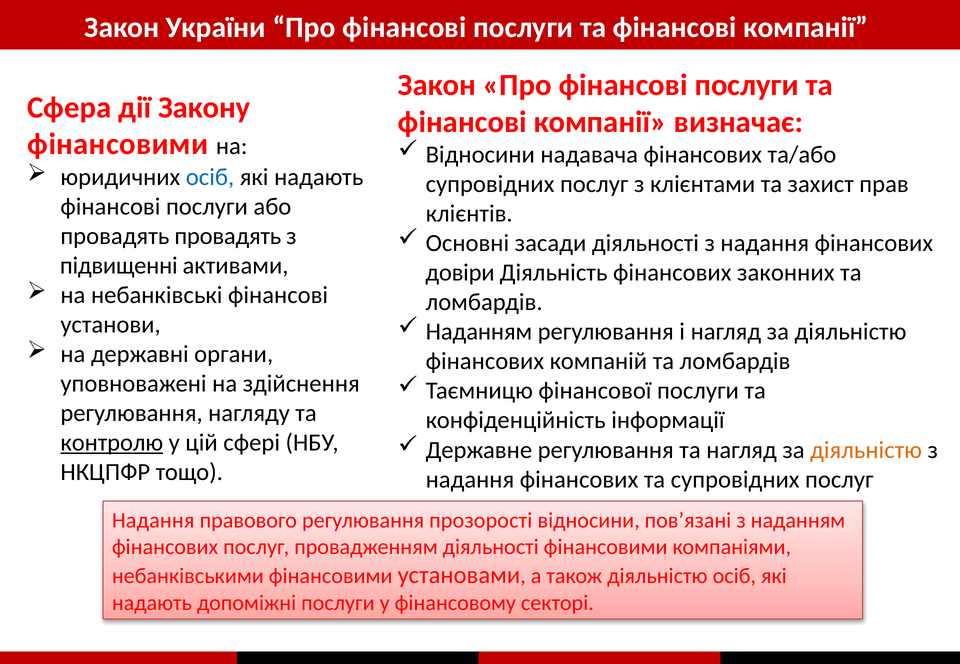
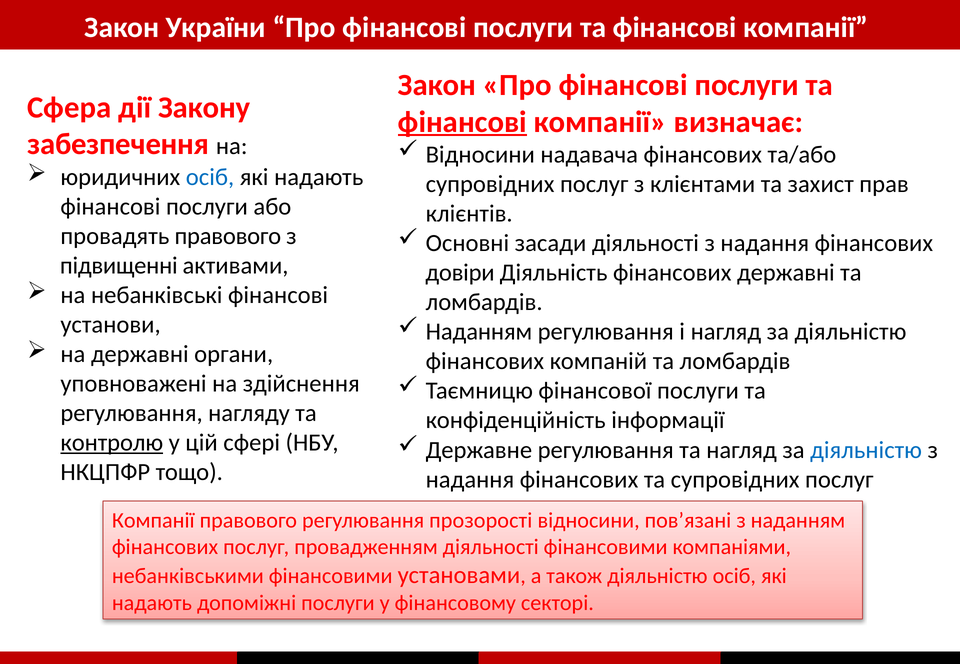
фінансові at (462, 122) underline: none -> present
фінансовими at (118, 144): фінансовими -> забезпечення
провадять провадять: провадять -> правового
фінансових законних: законних -> державні
діяльністю at (866, 450) colour: orange -> blue
Надання at (153, 521): Надання -> Компанії
